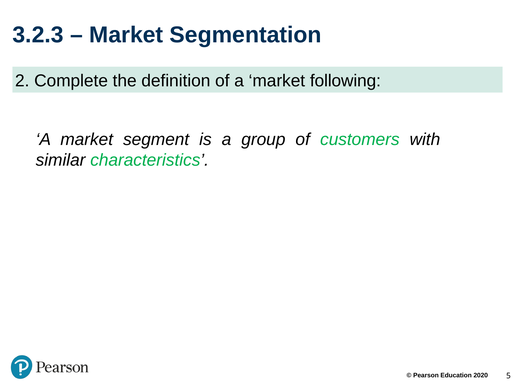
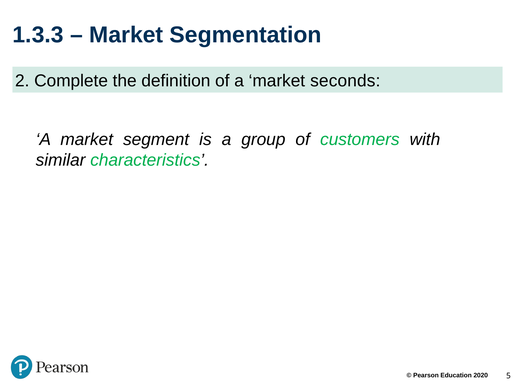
3.2.3: 3.2.3 -> 1.3.3
following: following -> seconds
